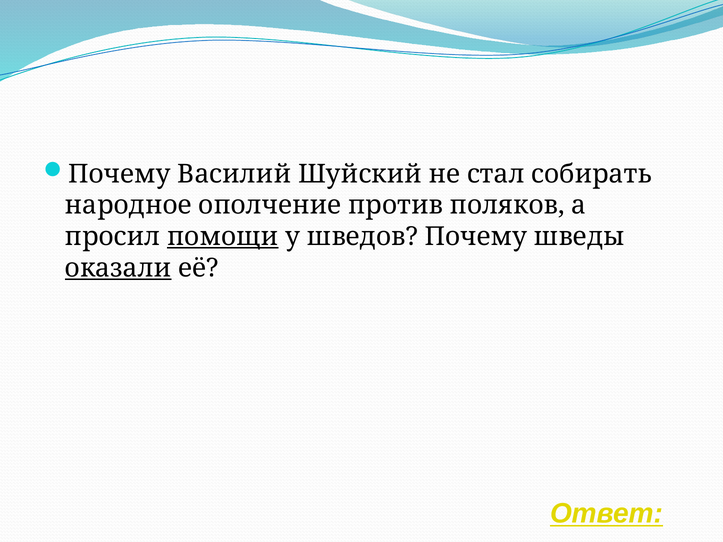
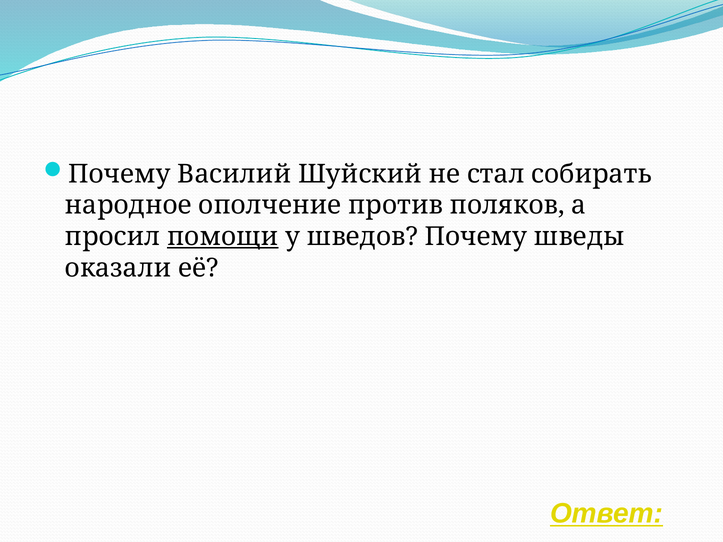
оказали underline: present -> none
